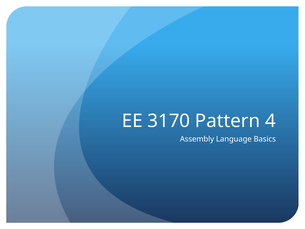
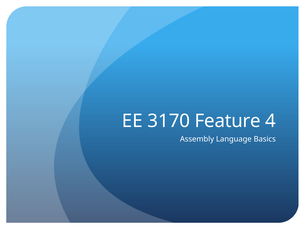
Pattern: Pattern -> Feature
